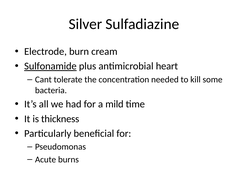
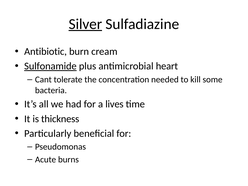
Silver underline: none -> present
Electrode: Electrode -> Antibiotic
mild: mild -> lives
